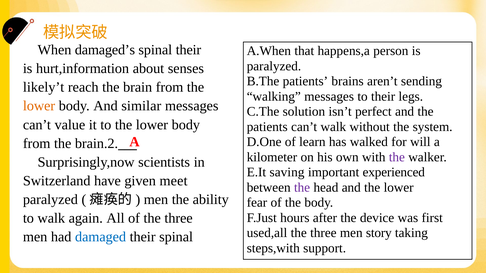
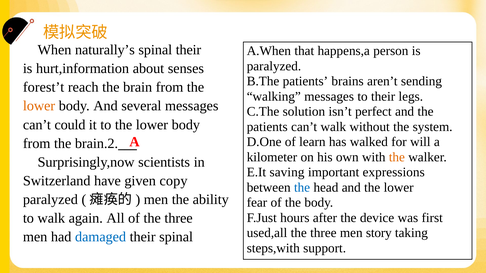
damaged’s: damaged’s -> naturally’s
likely’t: likely’t -> forest’t
similar: similar -> several
value: value -> could
the at (397, 157) colour: purple -> orange
experienced: experienced -> expressions
meet: meet -> copy
the at (302, 188) colour: purple -> blue
